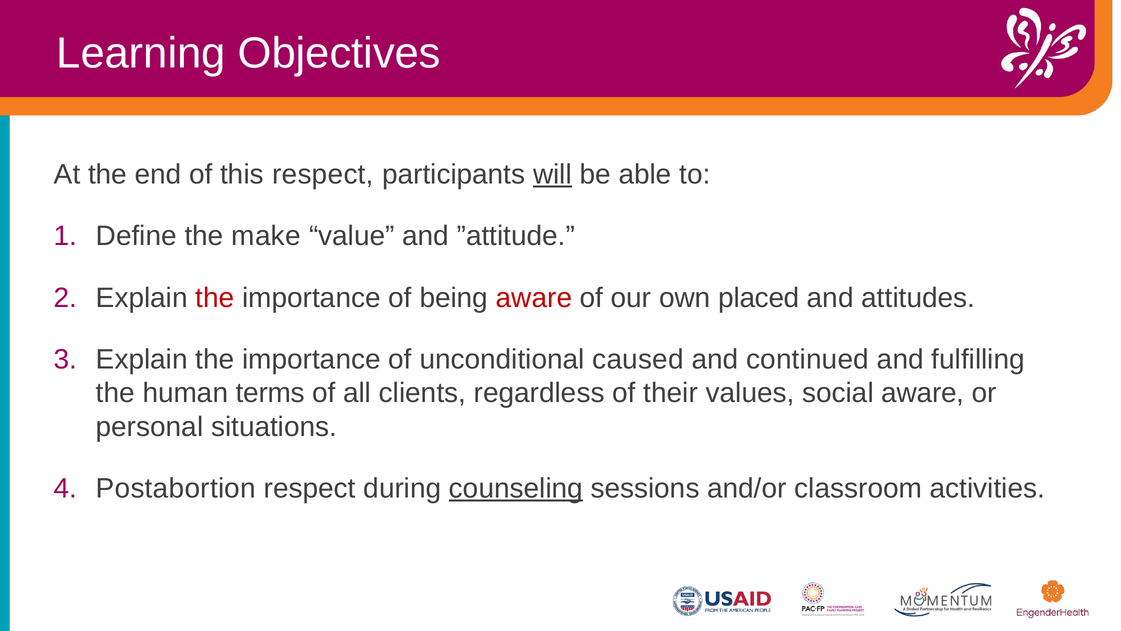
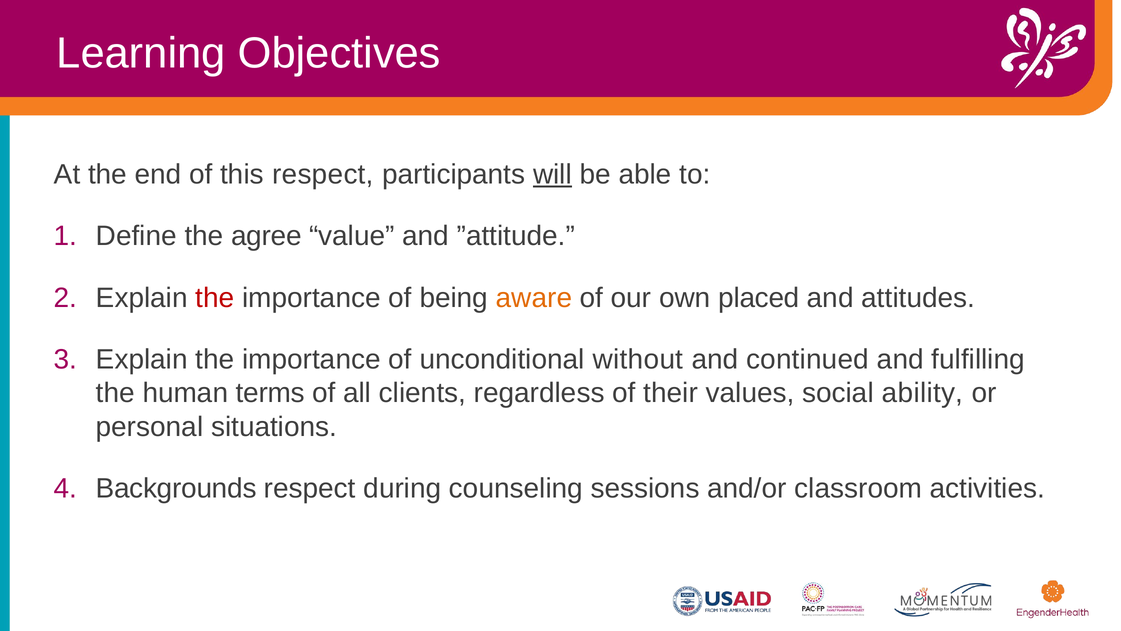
make: make -> agree
aware at (534, 298) colour: red -> orange
caused: caused -> without
social aware: aware -> ability
Postabortion: Postabortion -> Backgrounds
counseling underline: present -> none
